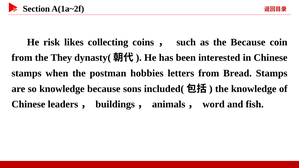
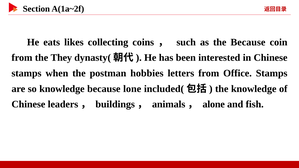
risk: risk -> eats
Bread: Bread -> Office
sons: sons -> lone
word: word -> alone
